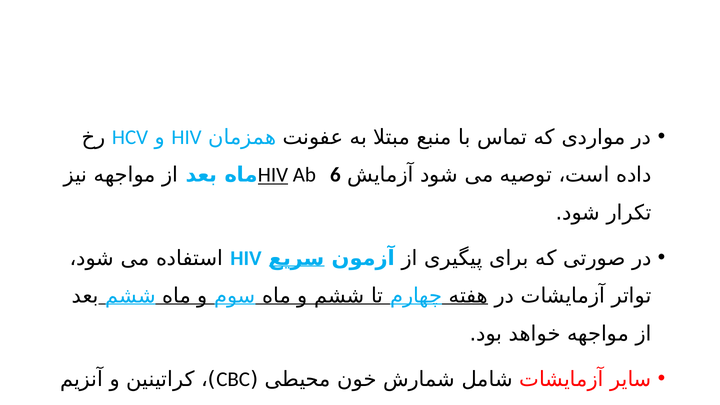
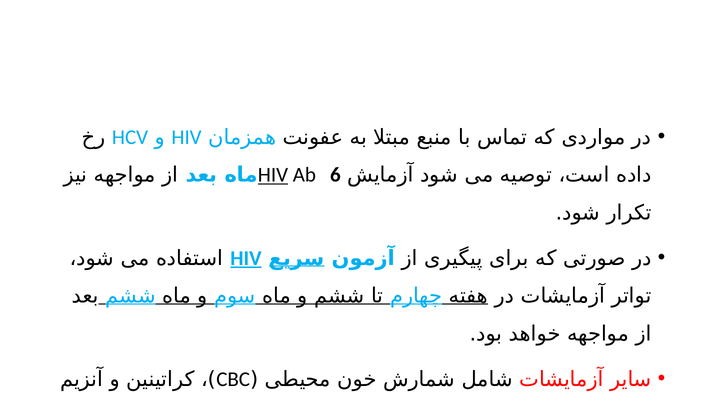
HIV at (246, 258) underline: none -> present
